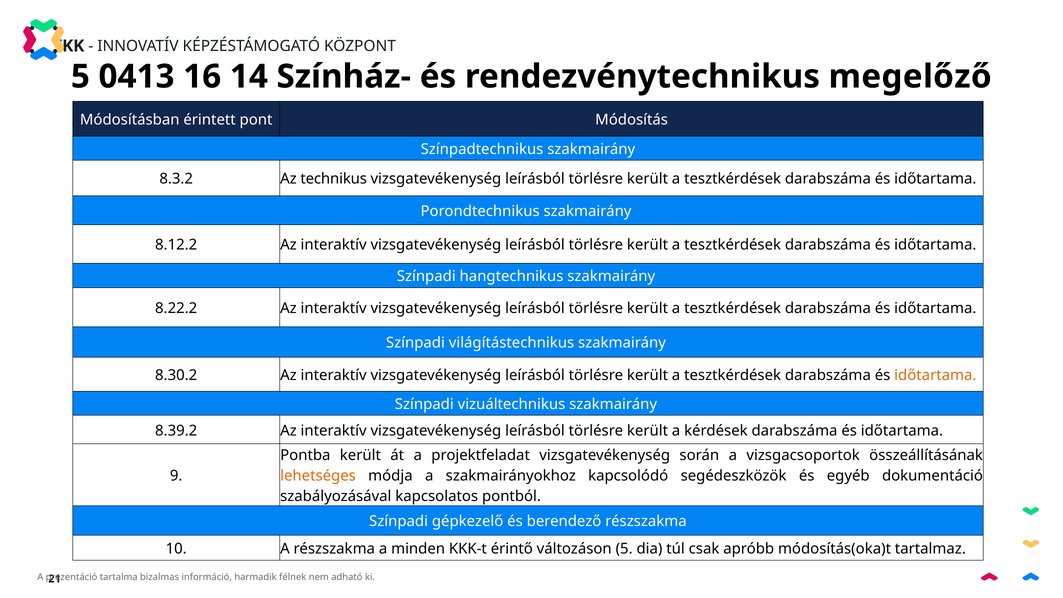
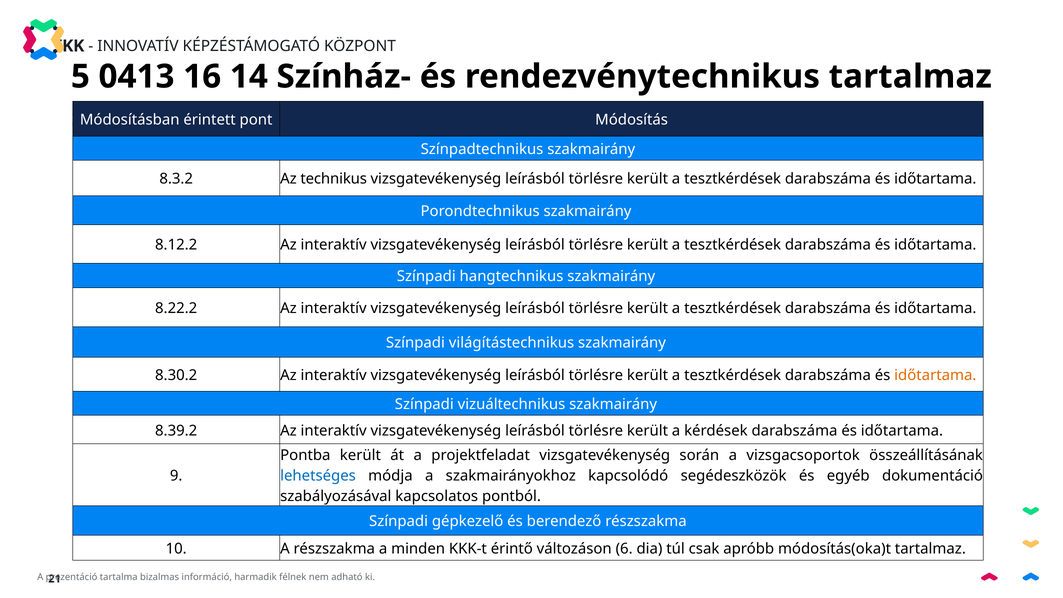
megelőző at (910, 77): megelőző -> tartalmaz
lehetséges colour: orange -> blue
változáson 5: 5 -> 6
